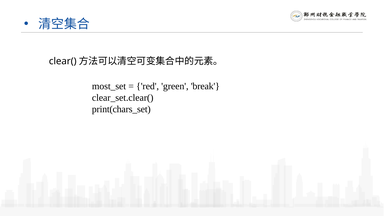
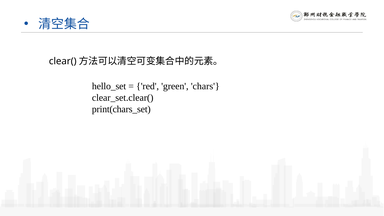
most_set: most_set -> hello_set
break: break -> chars
